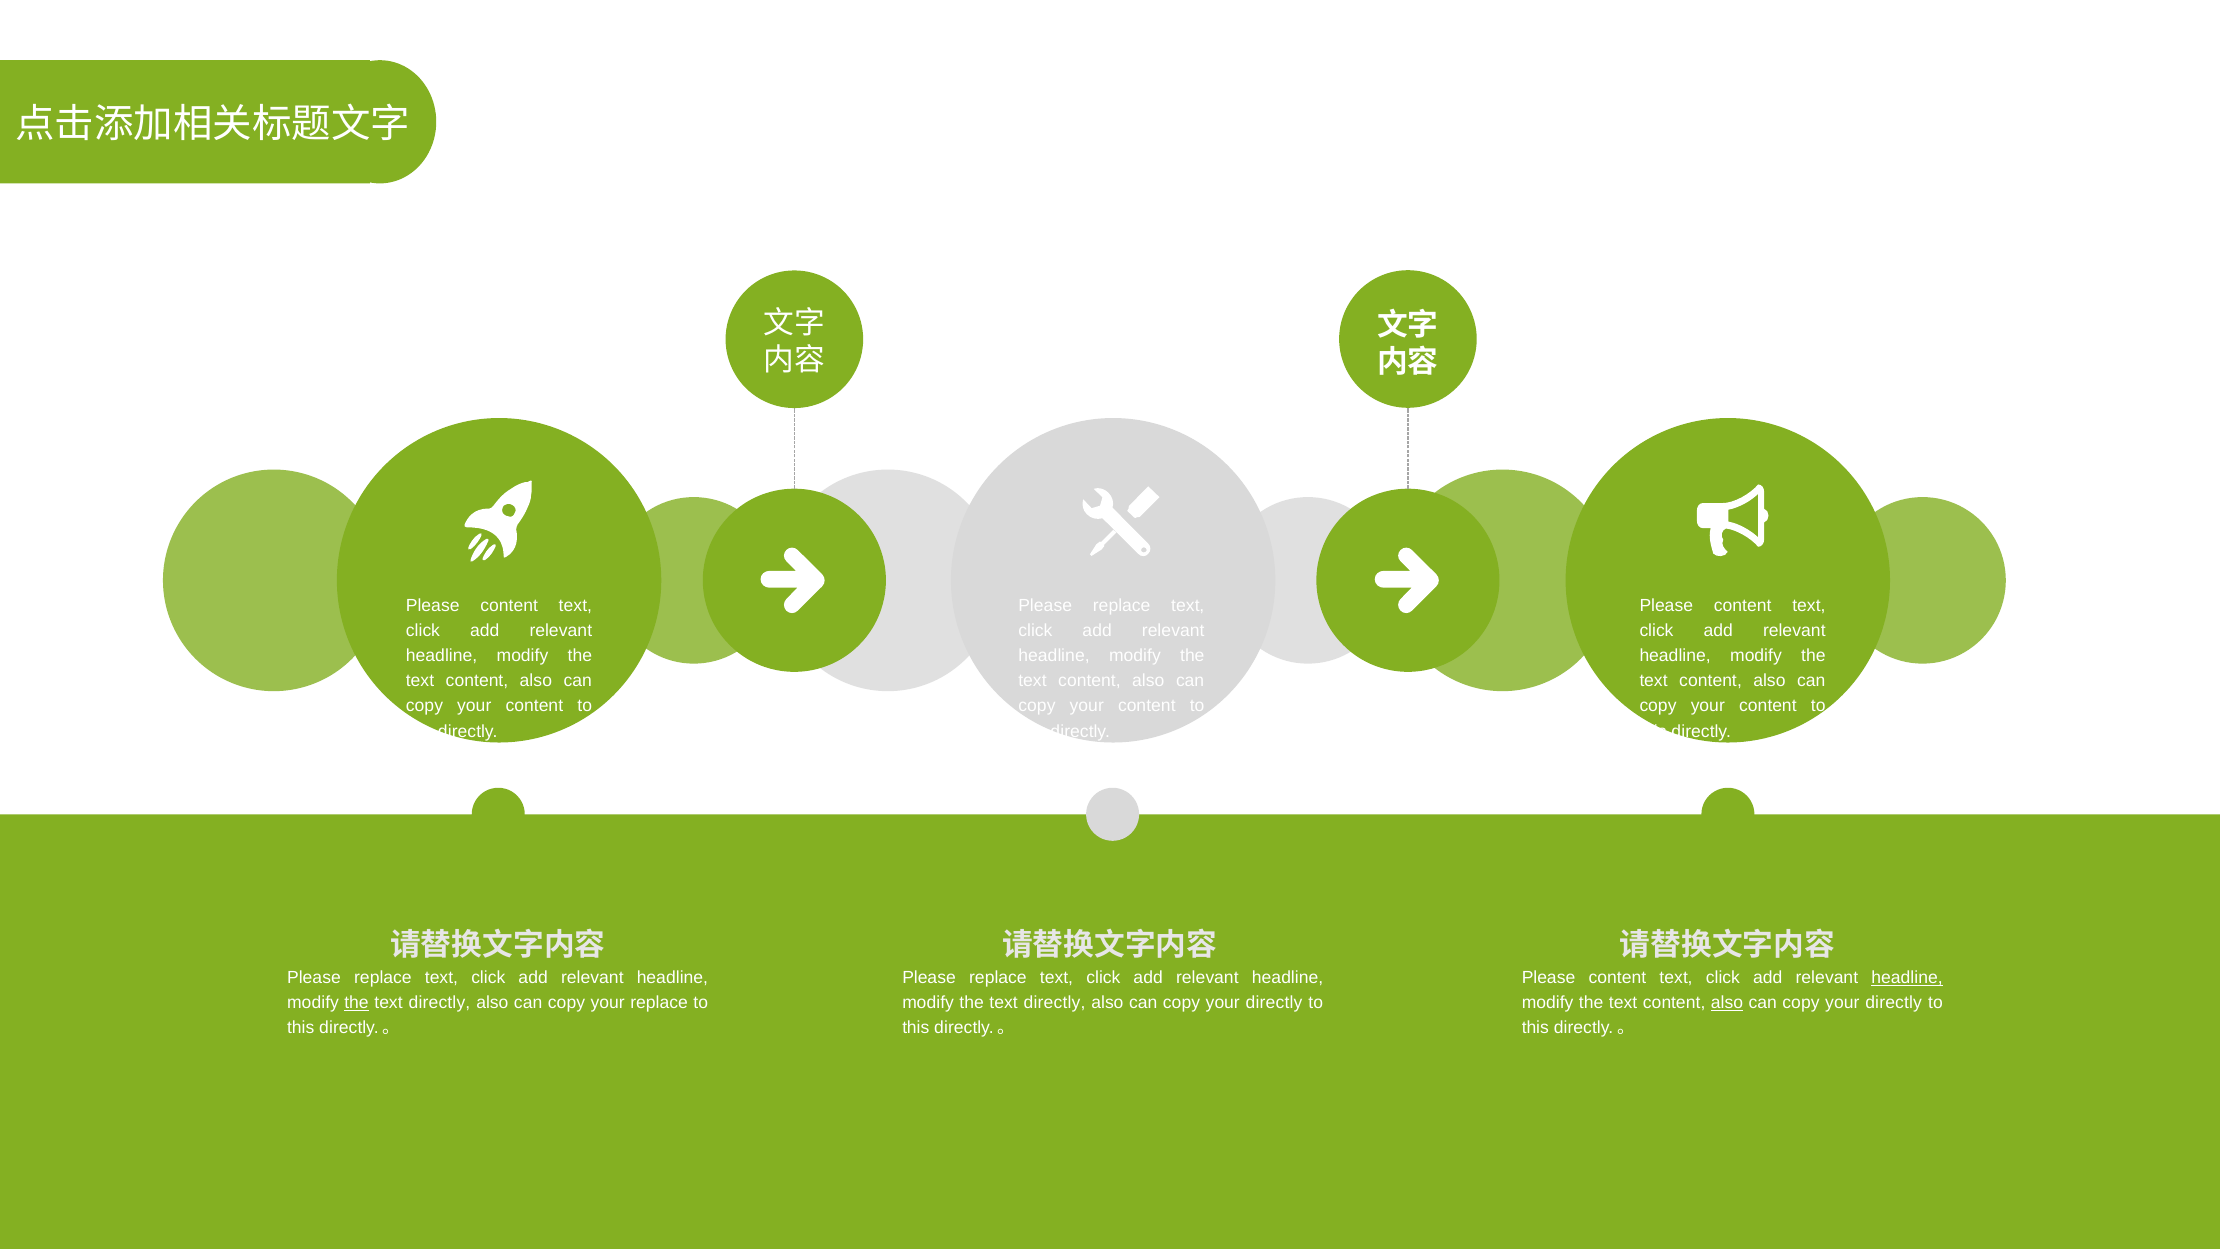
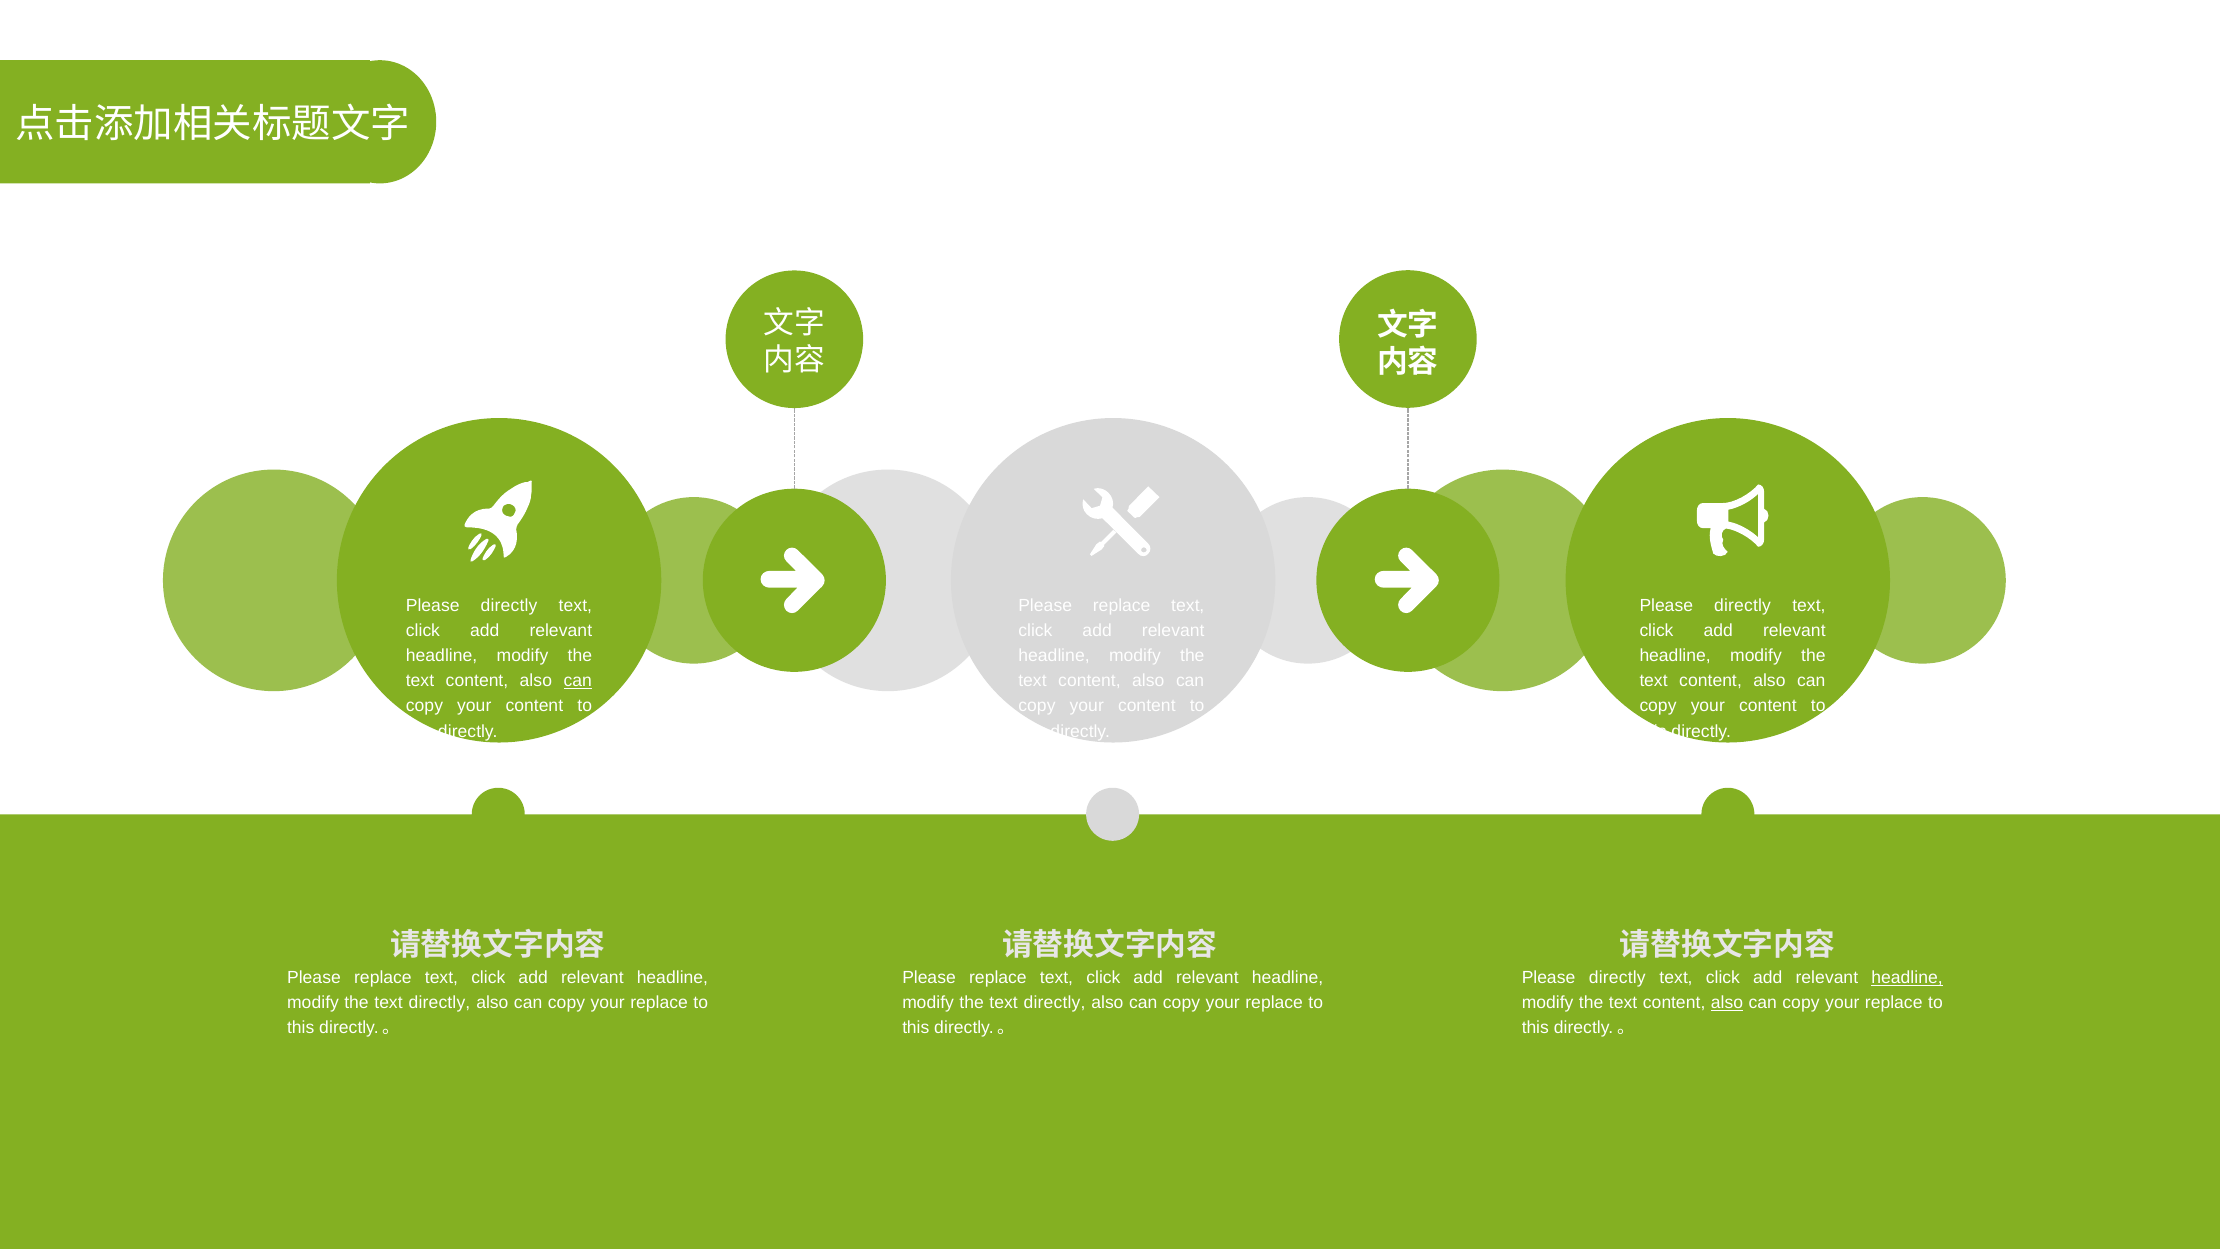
content at (509, 605): content -> directly
content at (1743, 605): content -> directly
can at (578, 681) underline: none -> present
content at (1617, 977): content -> directly
the at (356, 1002) underline: present -> none
directly at (1274, 1002): directly -> replace
directly at (1894, 1002): directly -> replace
